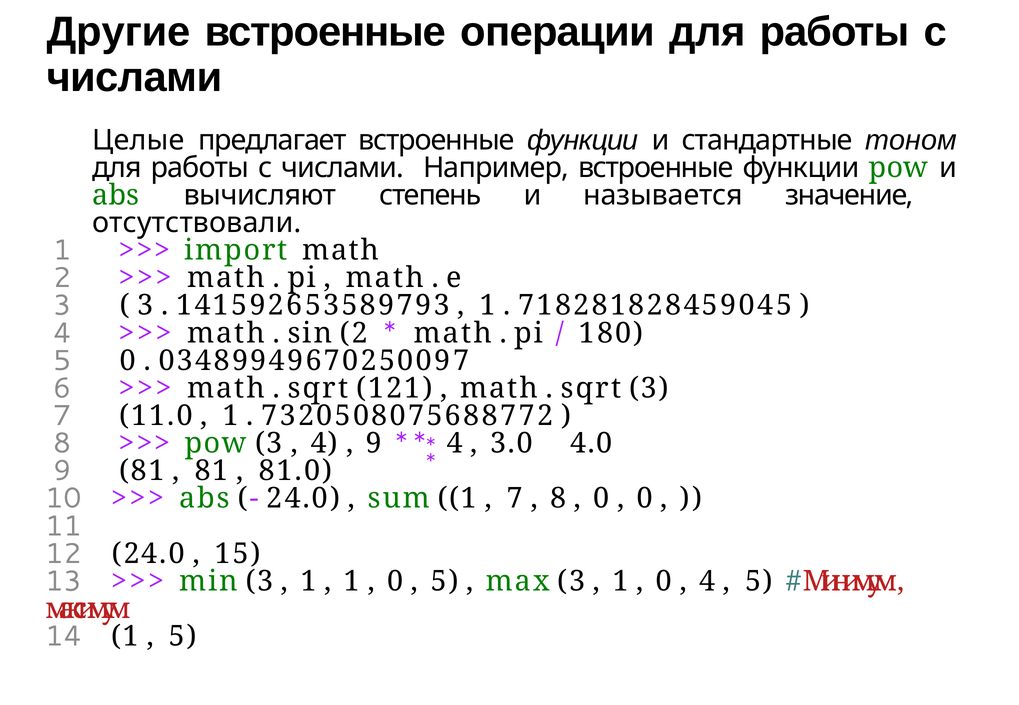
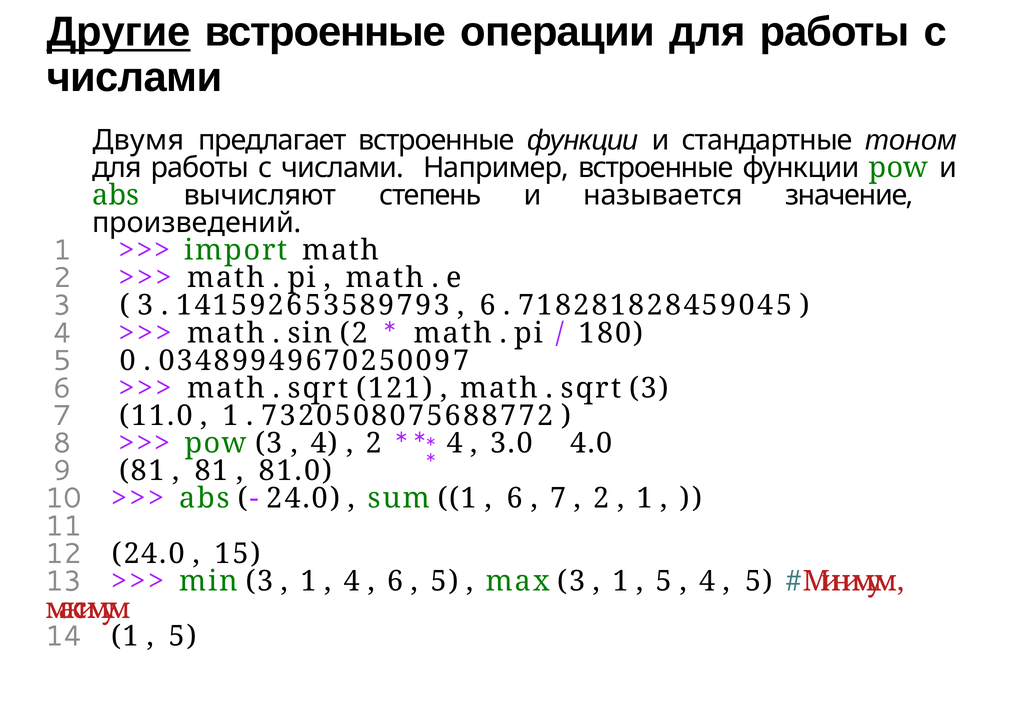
Другие underline: none -> present
Целые: Целые -> Двумя
отсутствовали: отсутствовали -> произведений
1 at (488, 306): 1 -> 6
9 at (374, 444): 9 -> 2
7 at (515, 499): 7 -> 6
8 at (558, 499): 8 -> 7
0 at (601, 499): 0 -> 2
0 at (645, 499): 0 -> 1
1 at (352, 582): 1 -> 4
0 at (395, 582): 0 -> 6
0 at (664, 582): 0 -> 5
